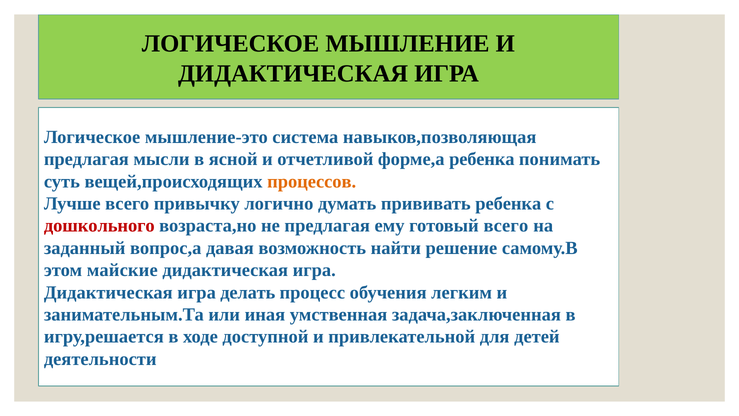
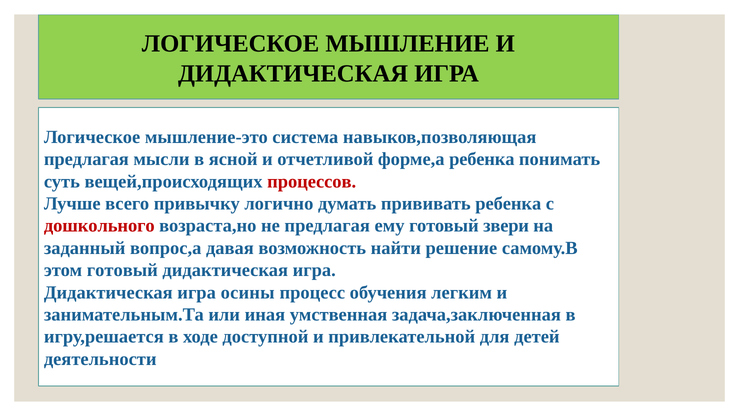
процессов colour: orange -> red
готовый всего: всего -> звери
этом майские: майские -> готовый
делать: делать -> осины
